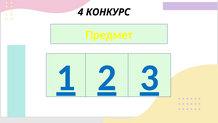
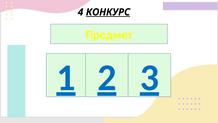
КОНКУРС underline: none -> present
